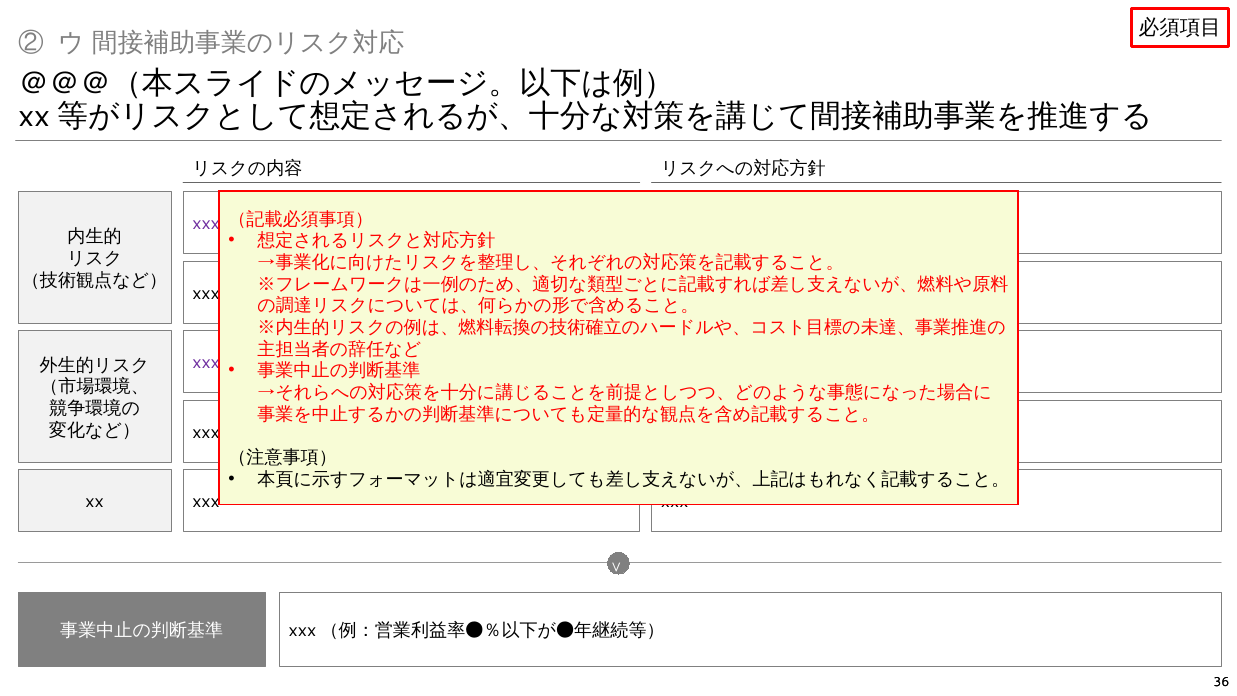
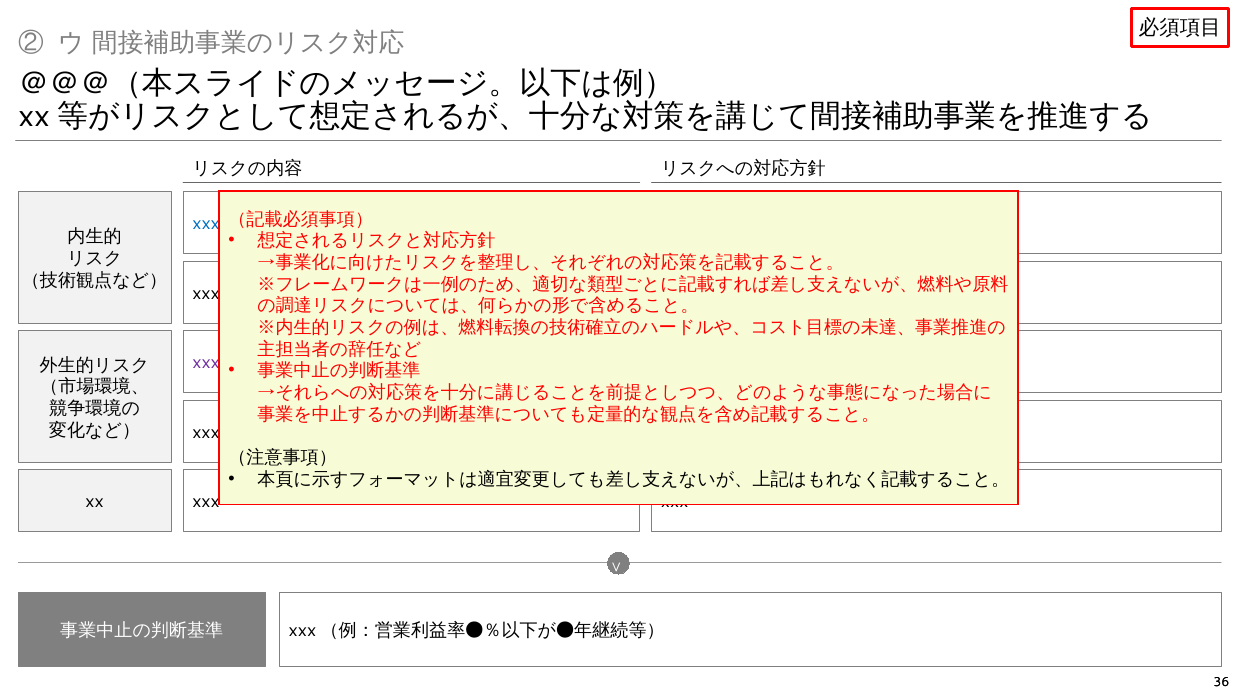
xxx at (206, 224) colour: purple -> blue
